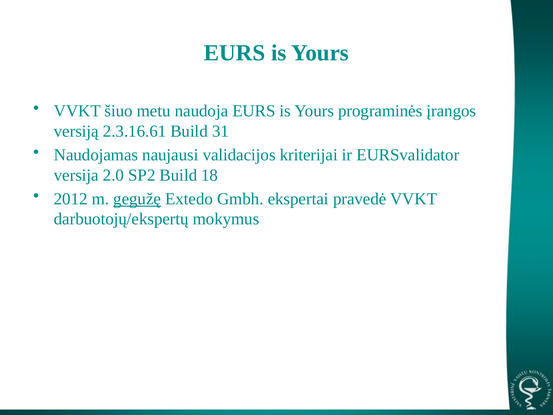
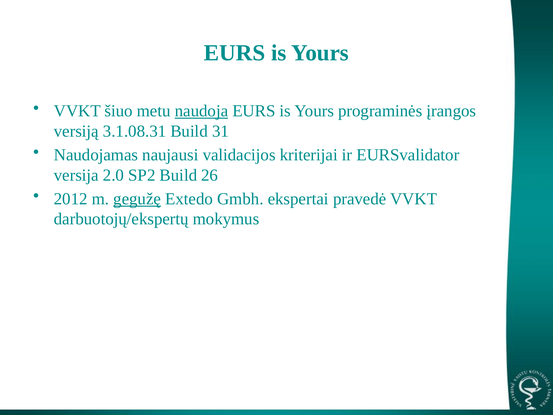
naudoja underline: none -> present
2.3.16.61: 2.3.16.61 -> 3.1.08.31
18: 18 -> 26
